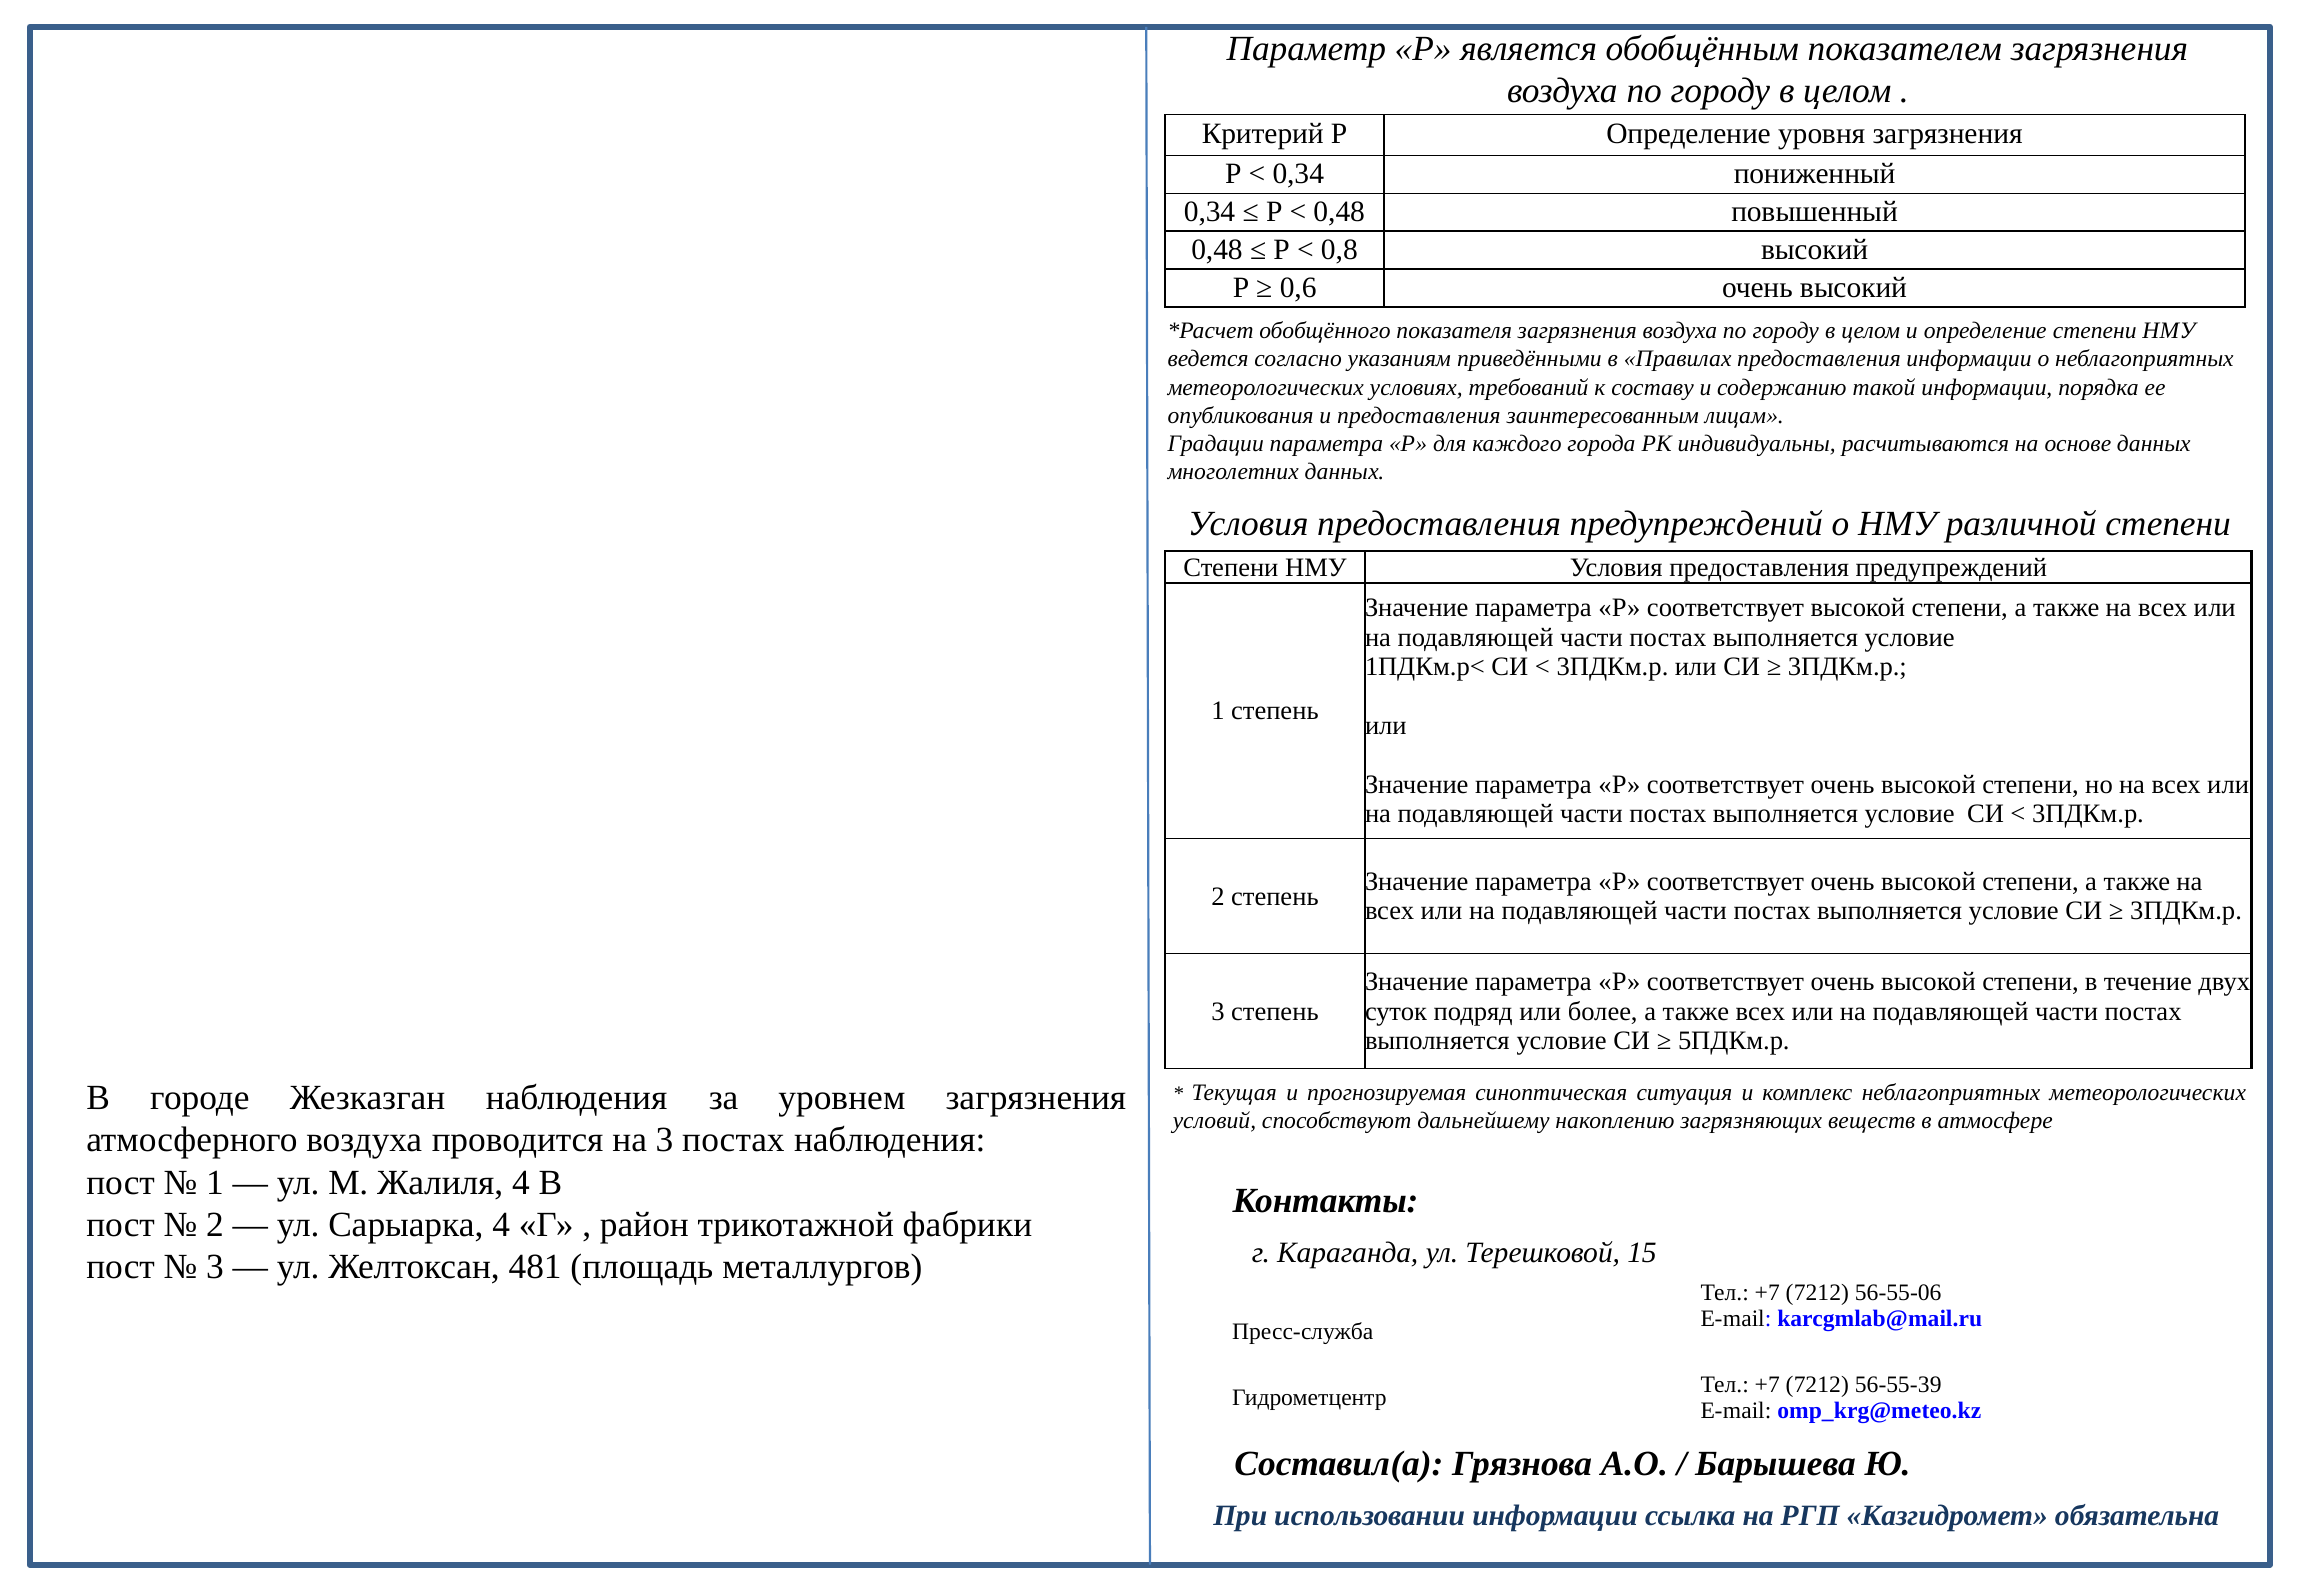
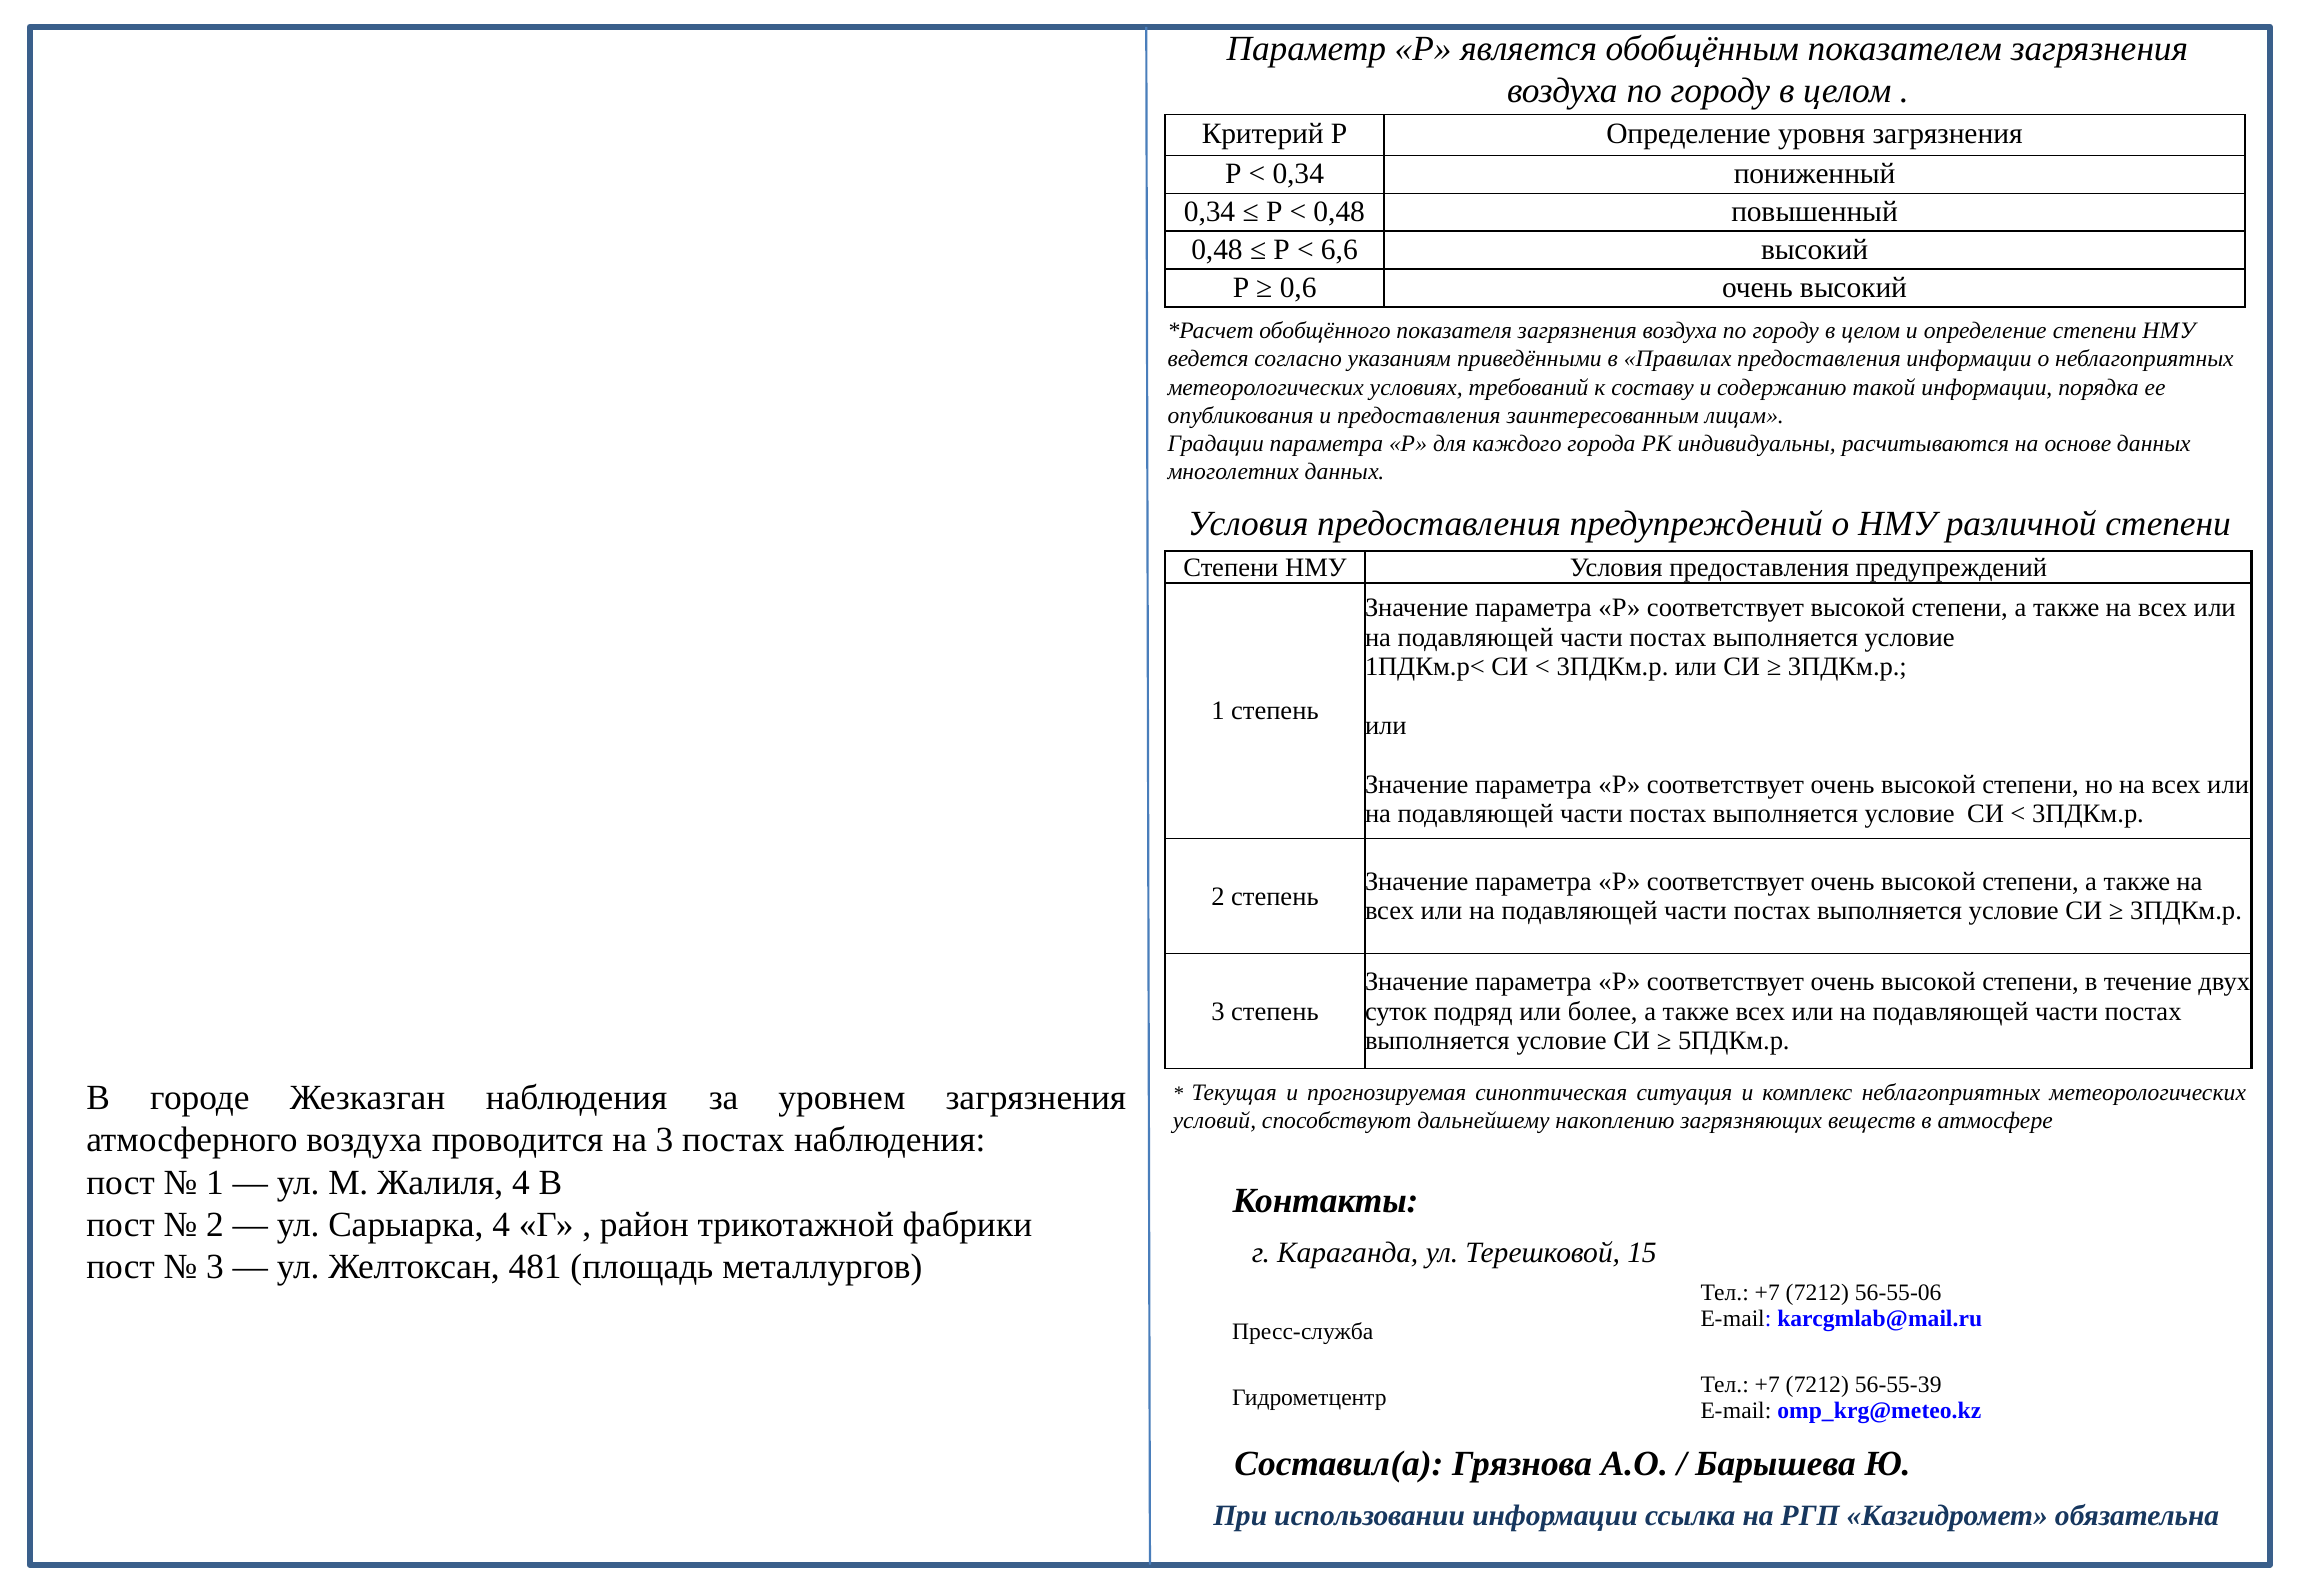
0,8: 0,8 -> 6,6
